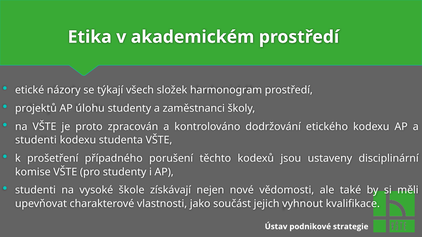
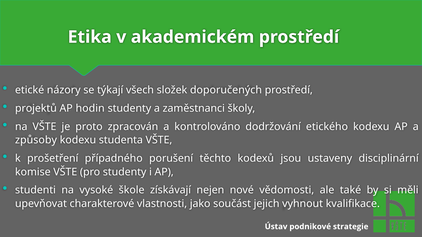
harmonogram: harmonogram -> doporučených
úlohu: úlohu -> hodin
studenti at (36, 140): studenti -> způsoby
